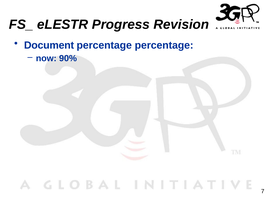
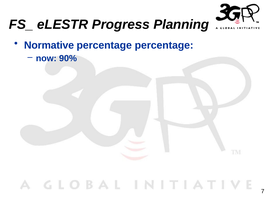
Revision: Revision -> Planning
Document: Document -> Normative
